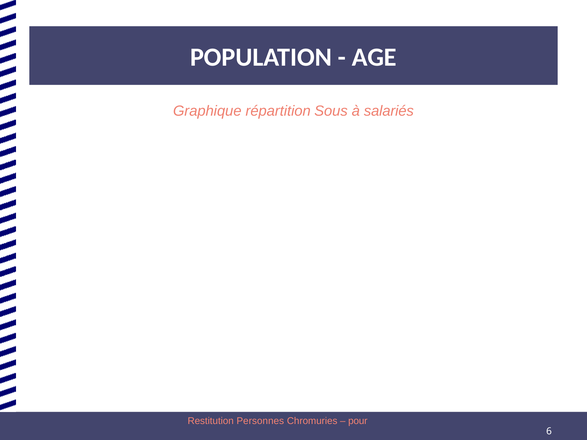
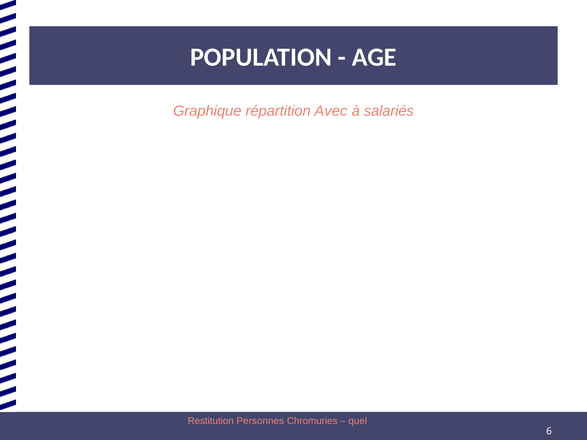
Sous: Sous -> Avec
pour: pour -> quel
